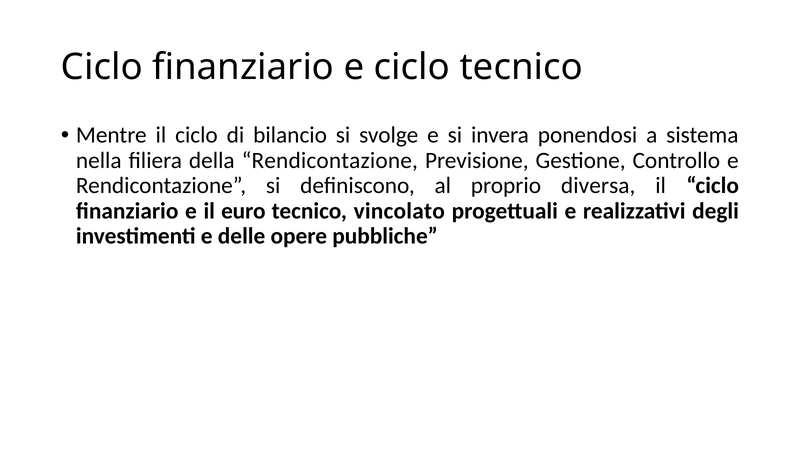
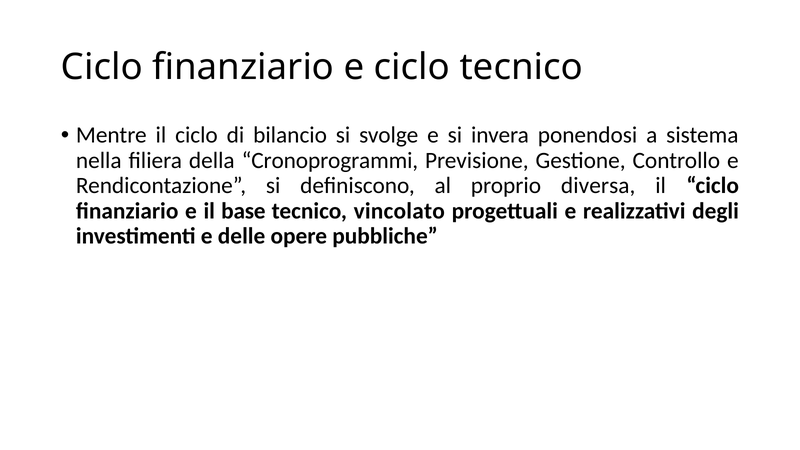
della Rendicontazione: Rendicontazione -> Cronoprogrammi
euro: euro -> base
